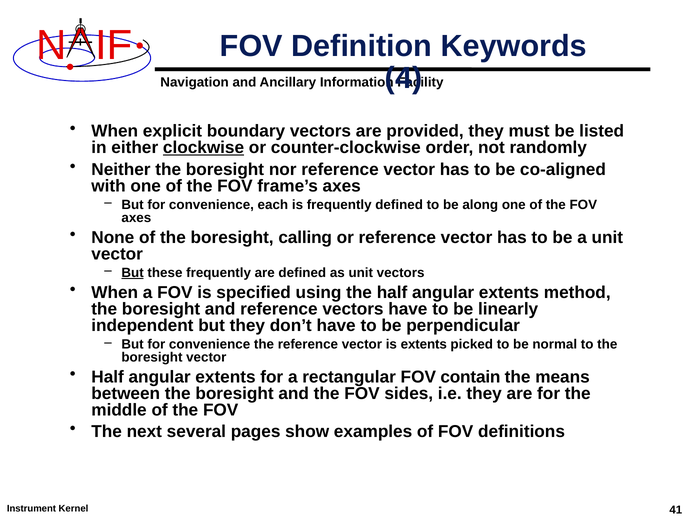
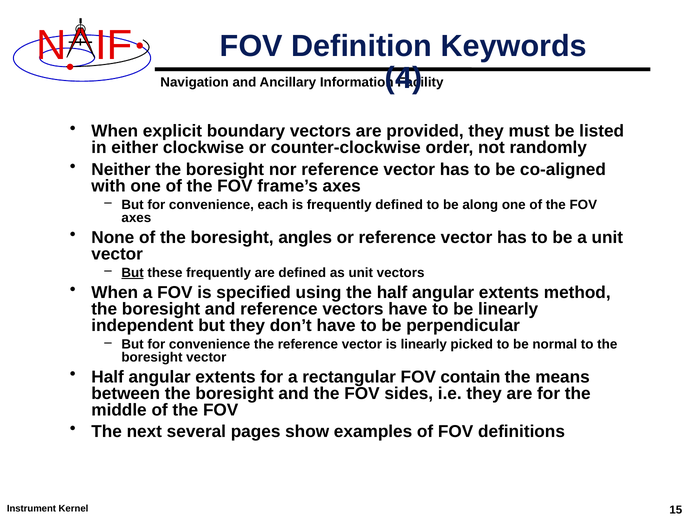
clockwise underline: present -> none
calling: calling -> angles
is extents: extents -> linearly
41: 41 -> 15
